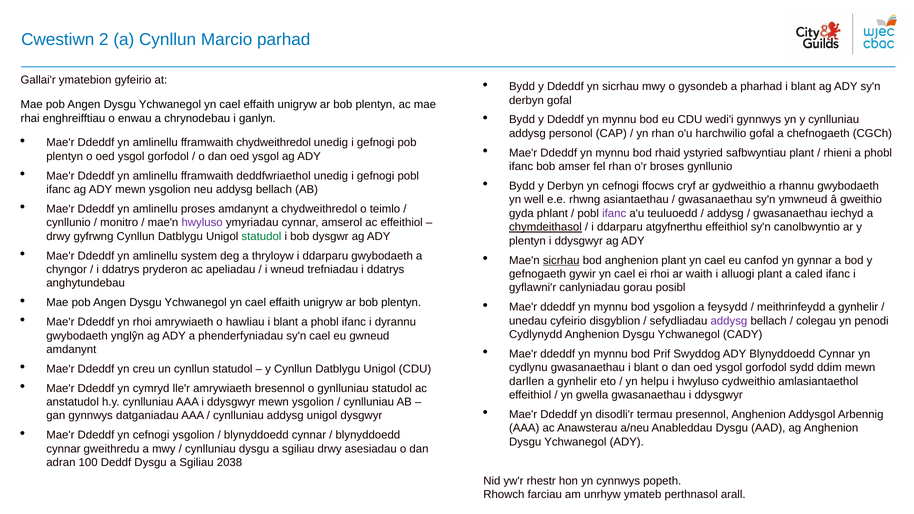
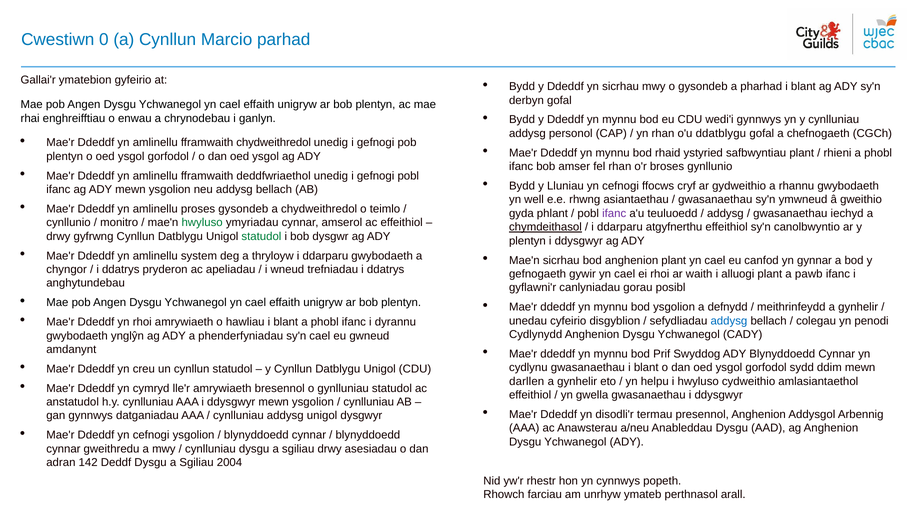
2: 2 -> 0
harchwilio: harchwilio -> ddatblygu
y Derbyn: Derbyn -> Lluniau
proses amdanynt: amdanynt -> gysondeb
hwyluso at (202, 223) colour: purple -> green
sicrhau at (561, 260) underline: present -> none
caled: caled -> pawb
feysydd: feysydd -> defnydd
addysg at (729, 321) colour: purple -> blue
100: 100 -> 142
2038: 2038 -> 2004
